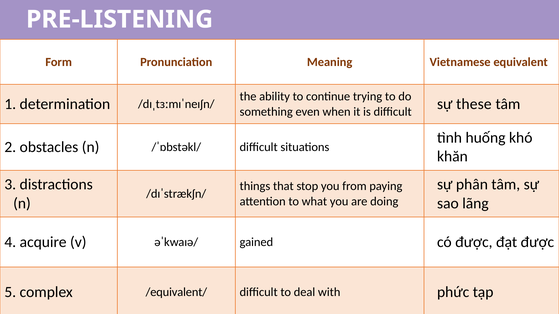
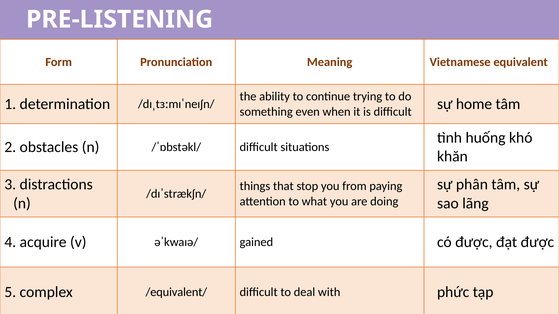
these: these -> home
